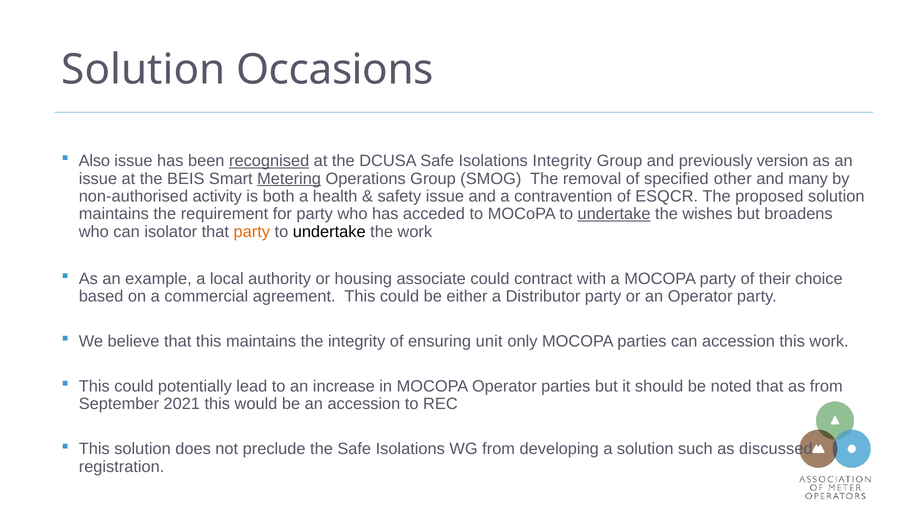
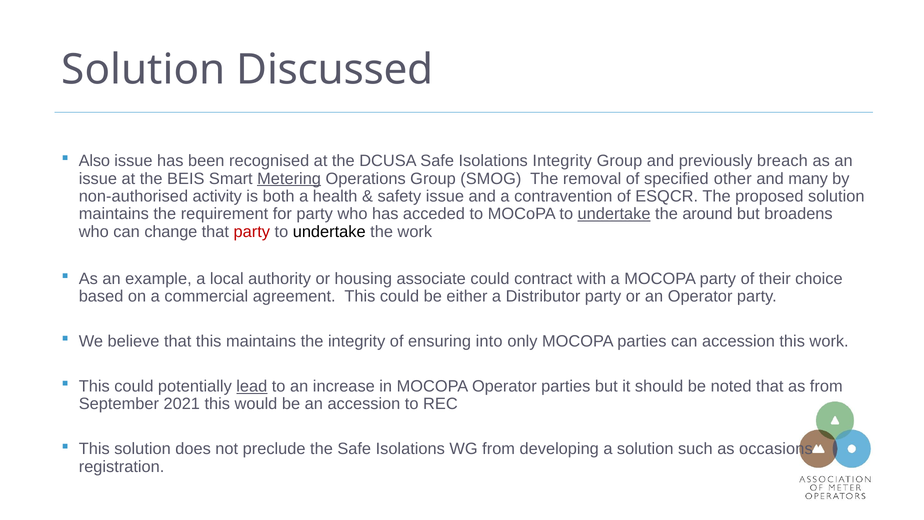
Occasions: Occasions -> Discussed
recognised underline: present -> none
version: version -> breach
wishes: wishes -> around
isolator: isolator -> change
party at (252, 232) colour: orange -> red
unit: unit -> into
lead underline: none -> present
discussed: discussed -> occasions
